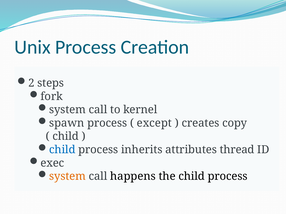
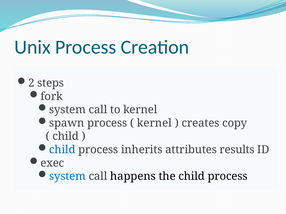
except at (154, 123): except -> kernel
thread: thread -> results
system at (67, 177) colour: orange -> blue
